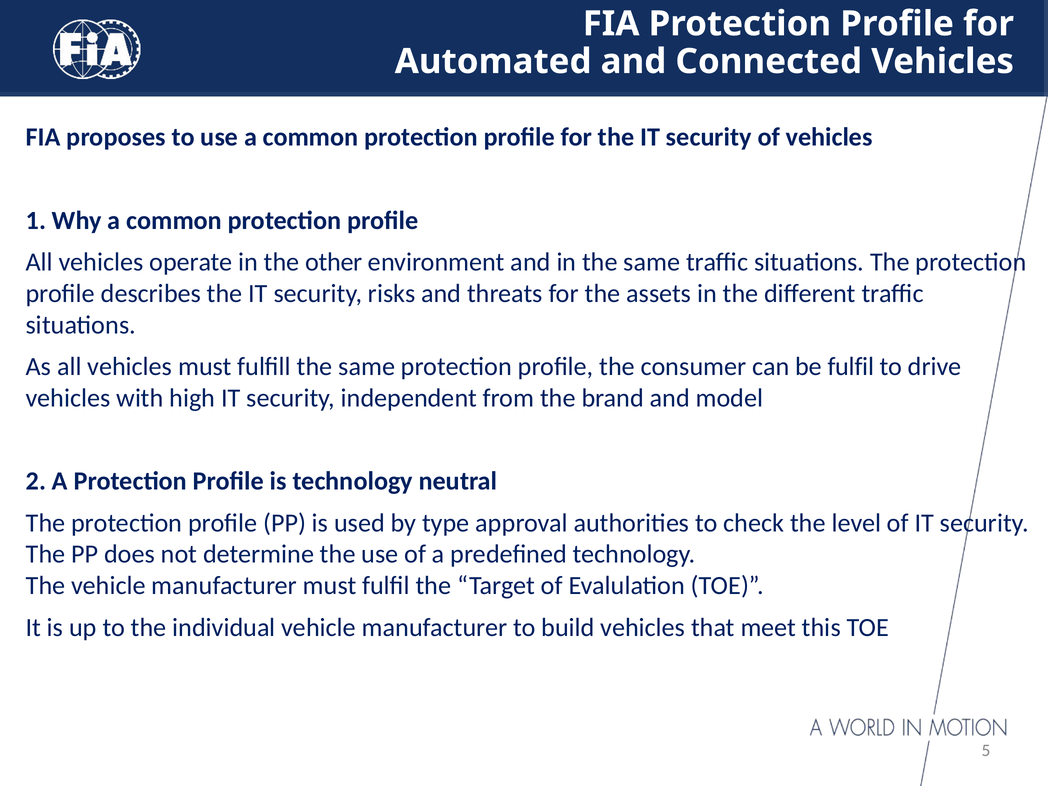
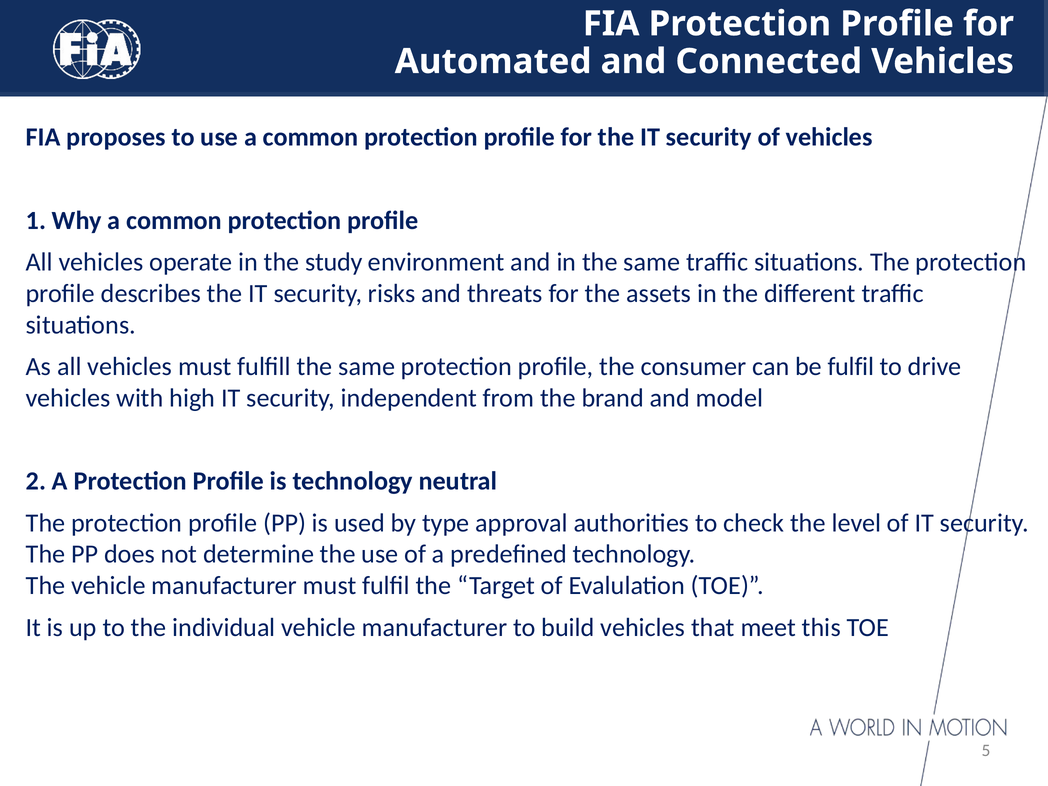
other: other -> study
